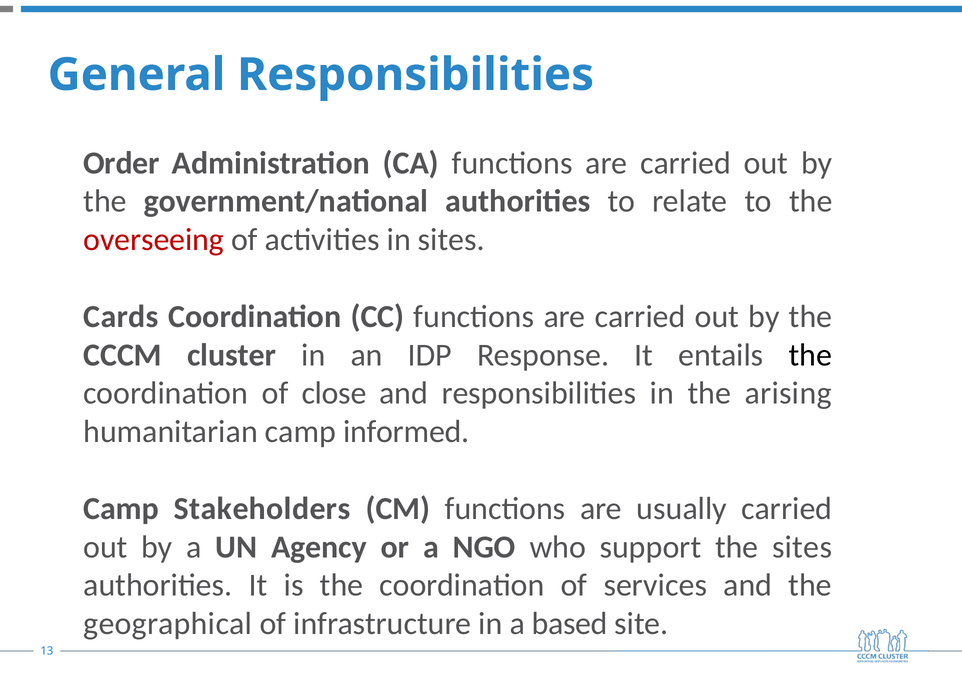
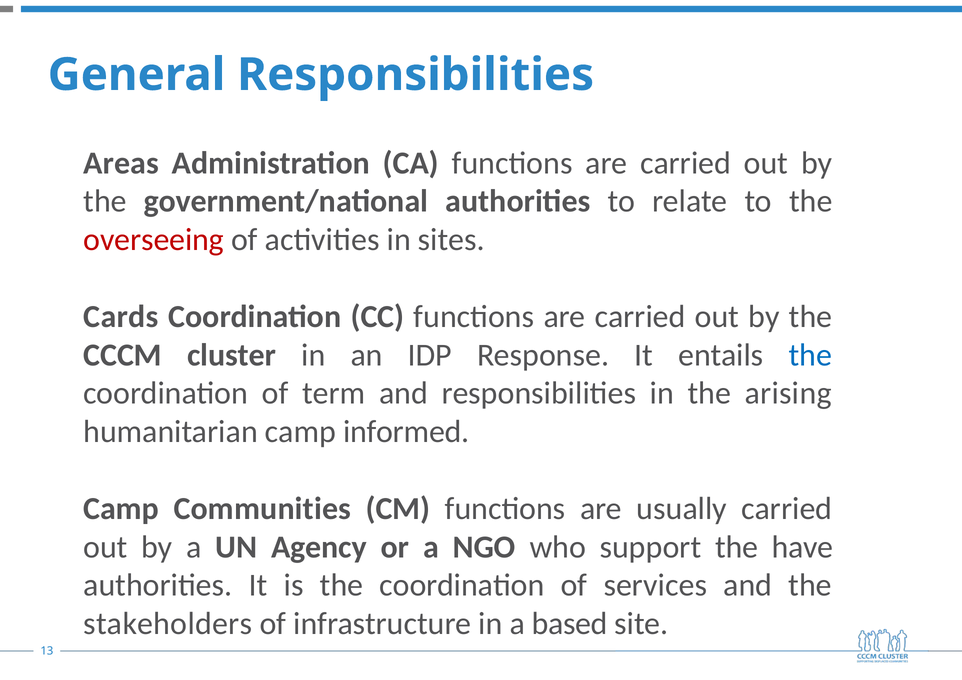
Order: Order -> Areas
the at (810, 355) colour: black -> blue
close: close -> term
Stakeholders: Stakeholders -> Communities
the sites: sites -> have
geographical: geographical -> stakeholders
